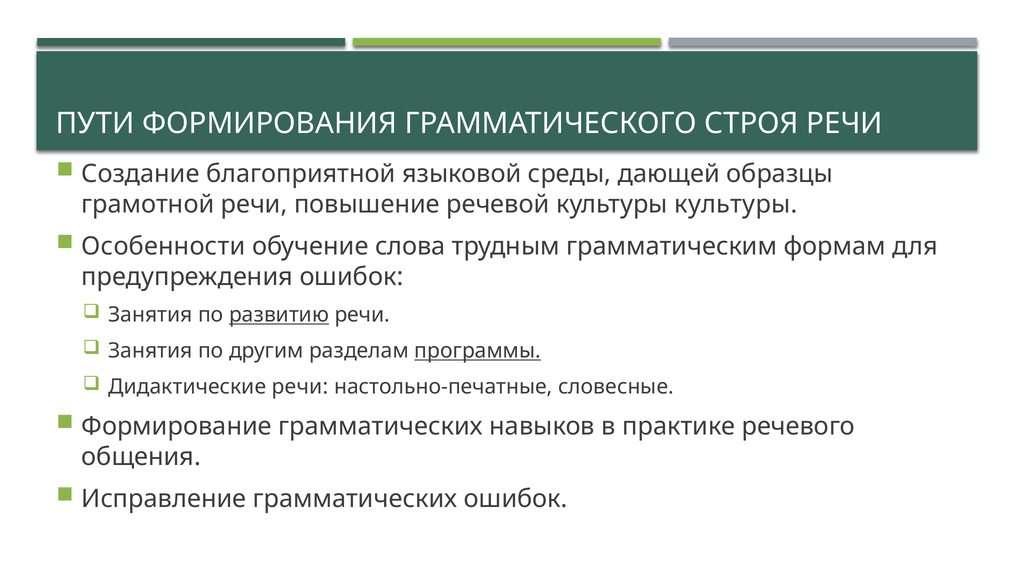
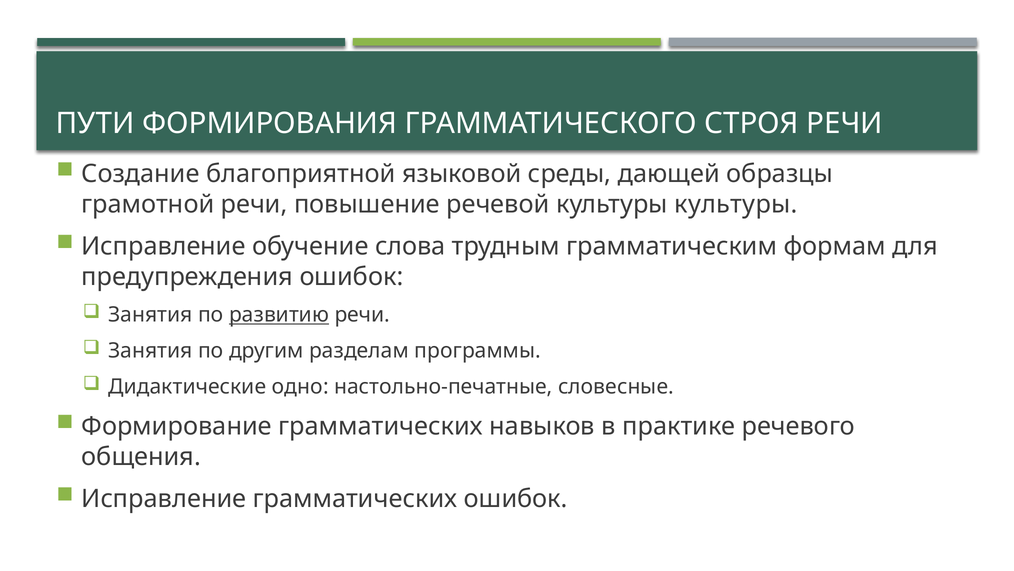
Особенности at (163, 246): Особенности -> Исправление
программы underline: present -> none
Дидактические речи: речи -> одно
